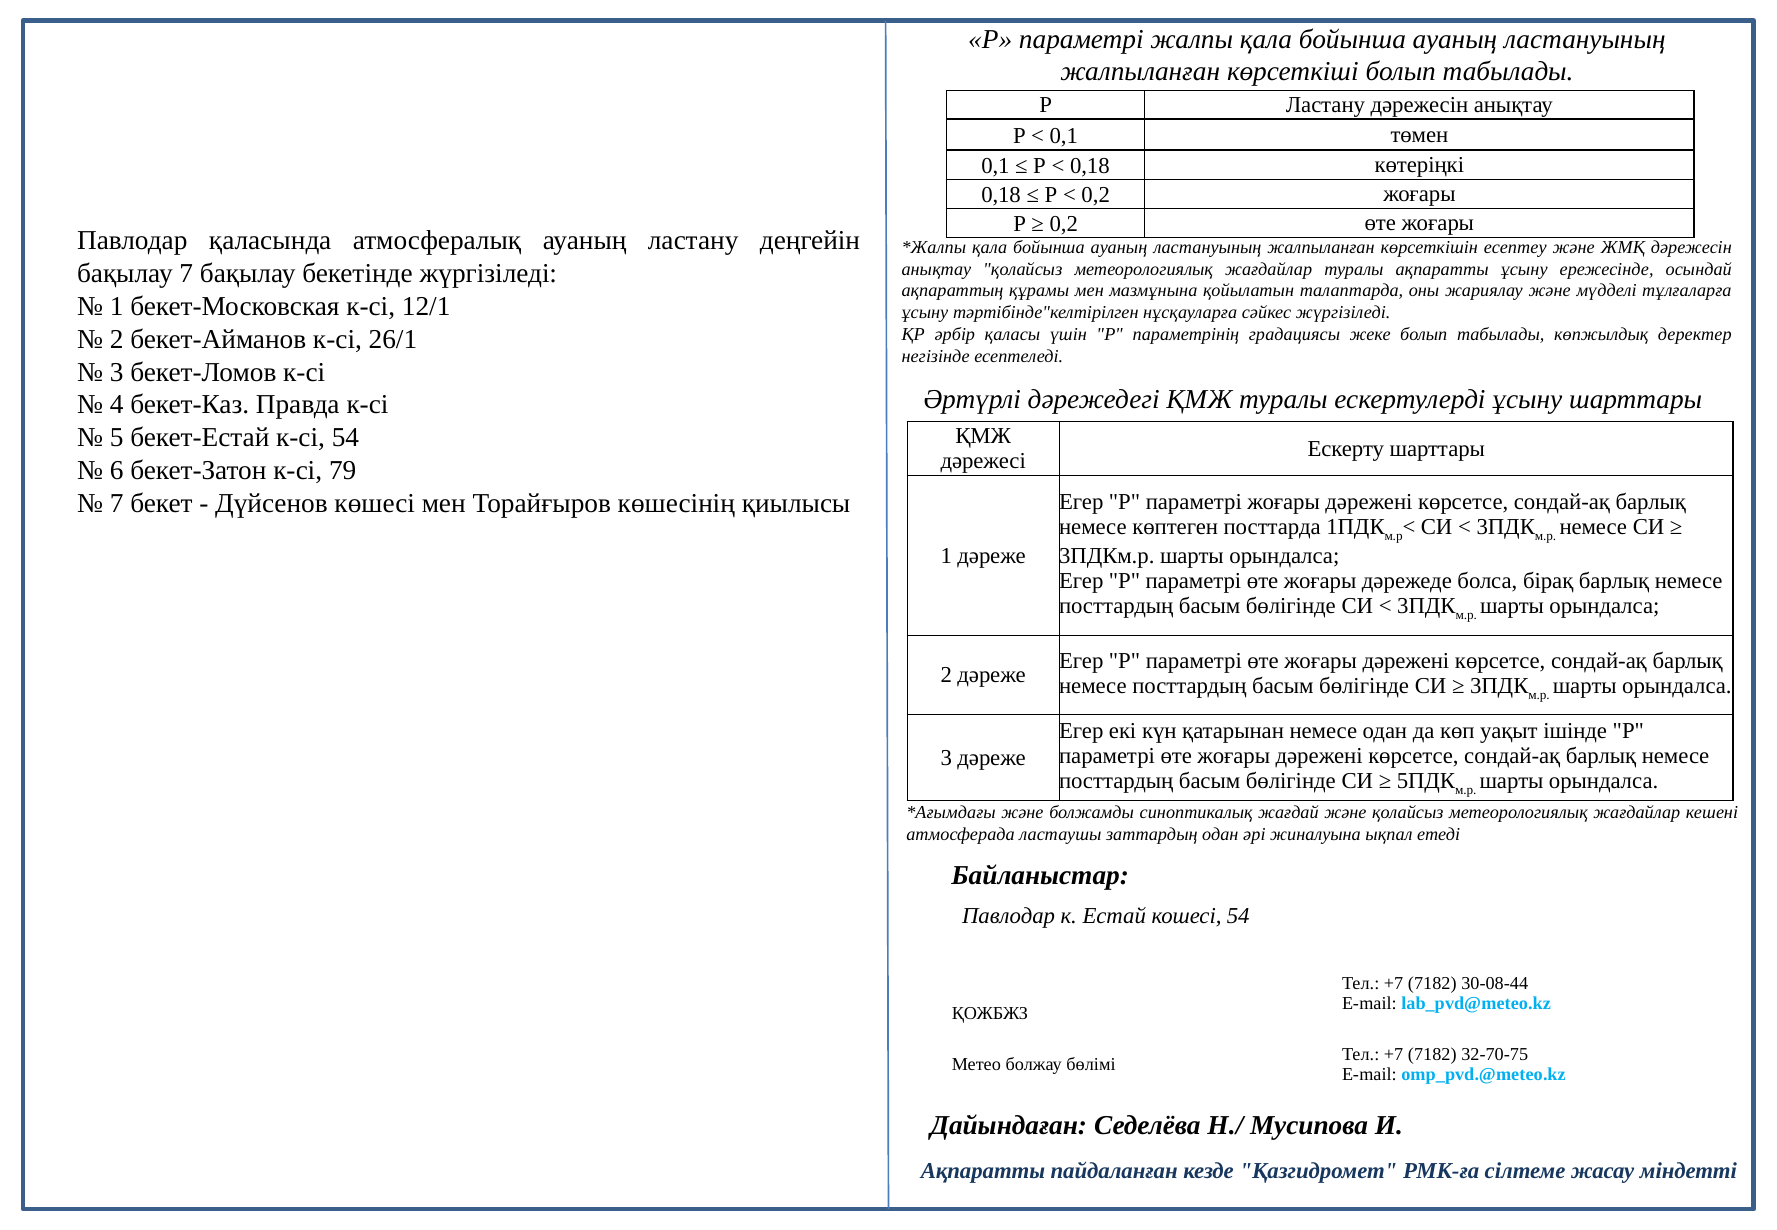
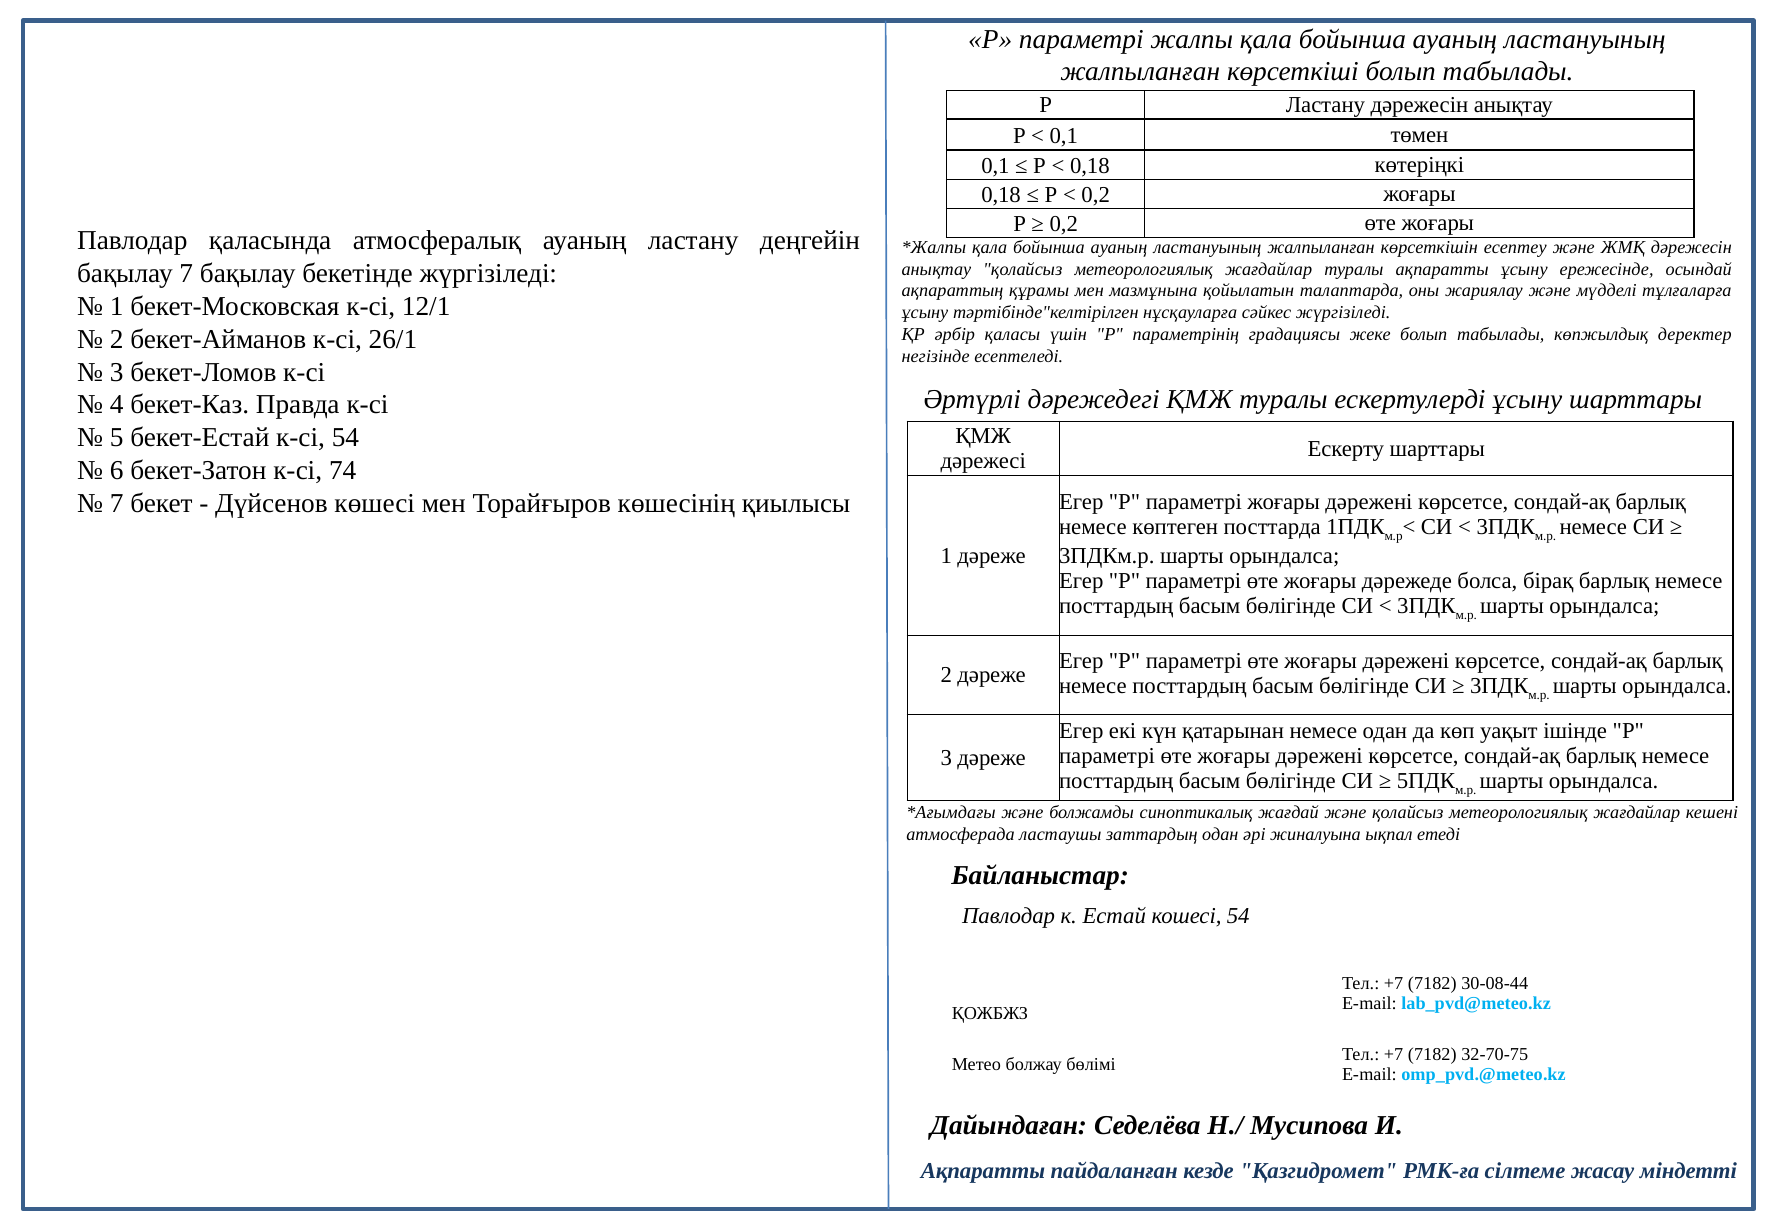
79: 79 -> 74
